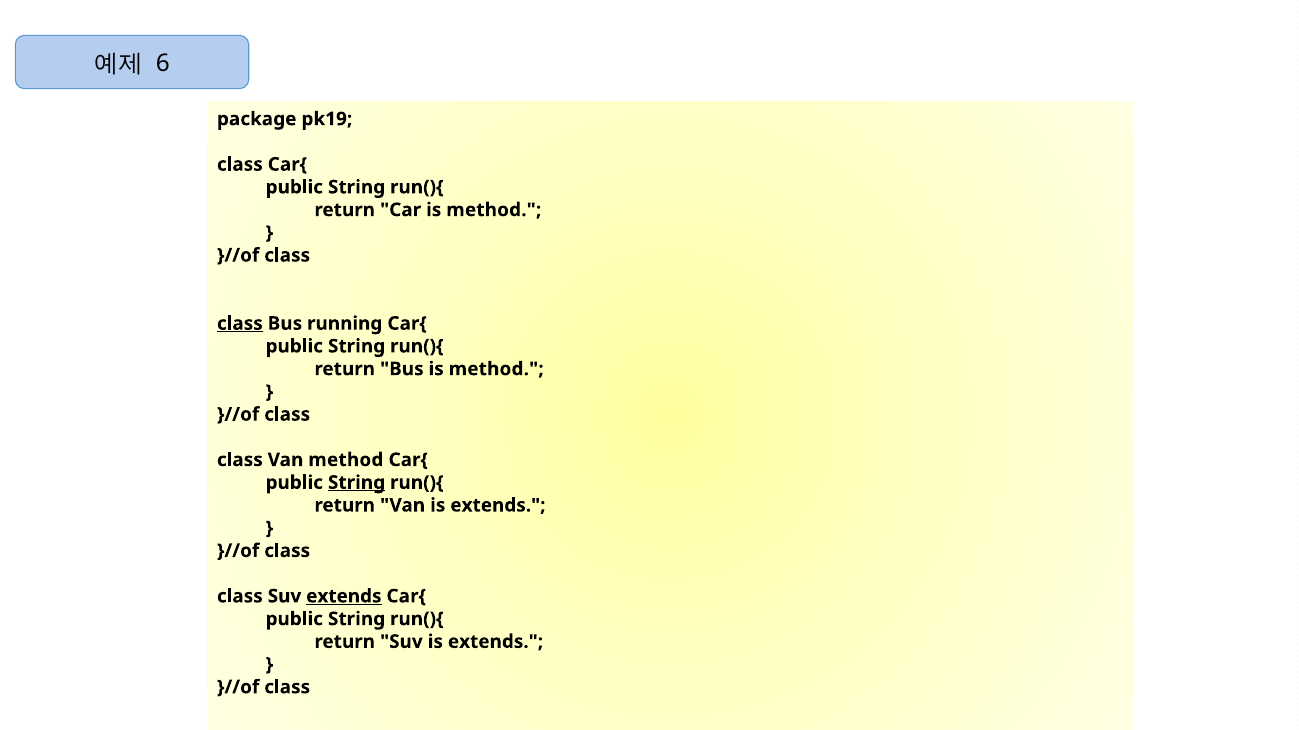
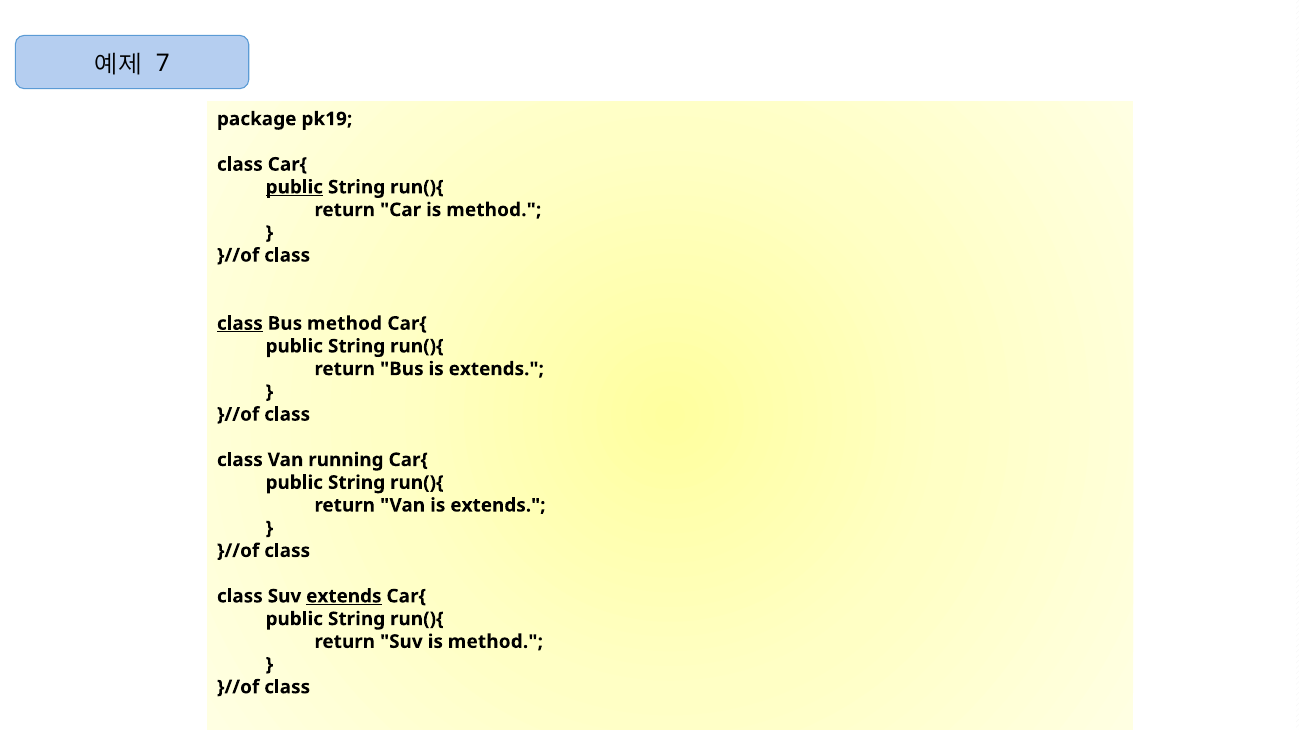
6: 6 -> 7
public at (294, 187) underline: none -> present
Bus running: running -> method
Bus is method: method -> extends
Van method: method -> running
String at (357, 483) underline: present -> none
Suv is extends: extends -> method
